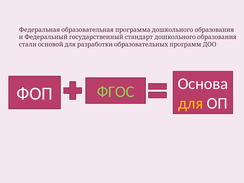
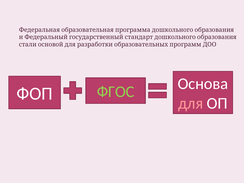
для colour: yellow -> pink
